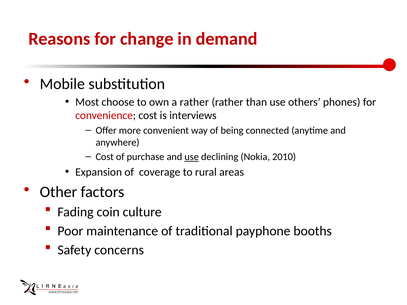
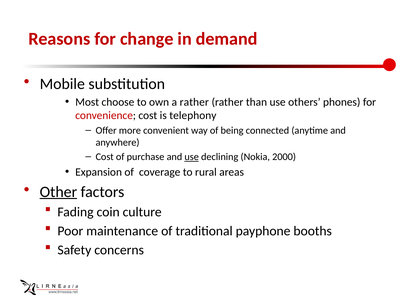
interviews: interviews -> telephony
2010: 2010 -> 2000
Other underline: none -> present
